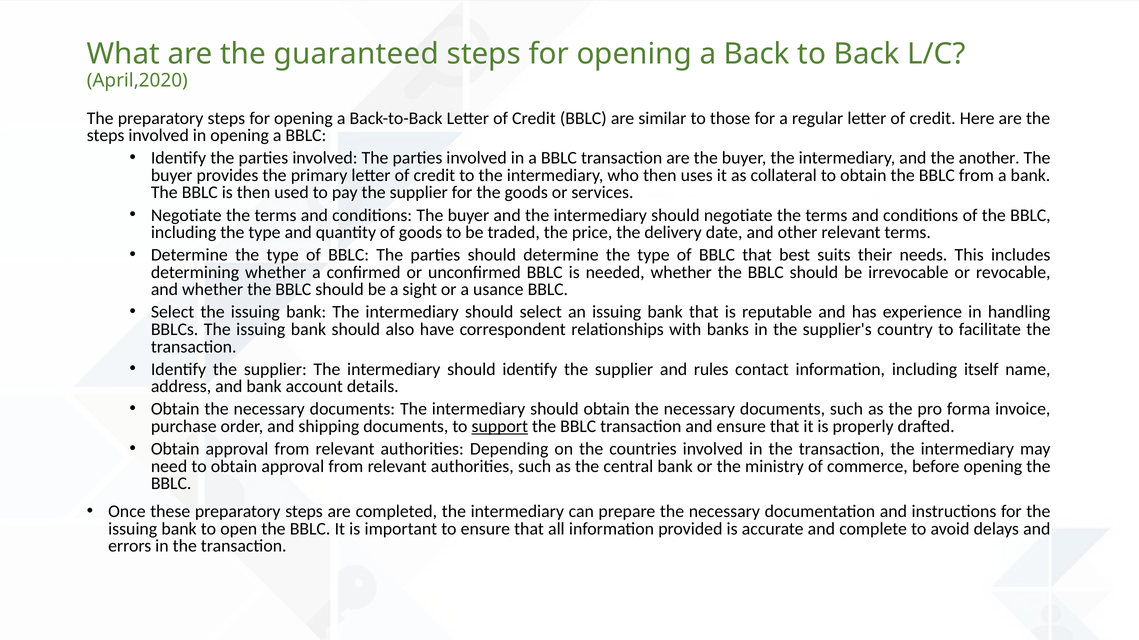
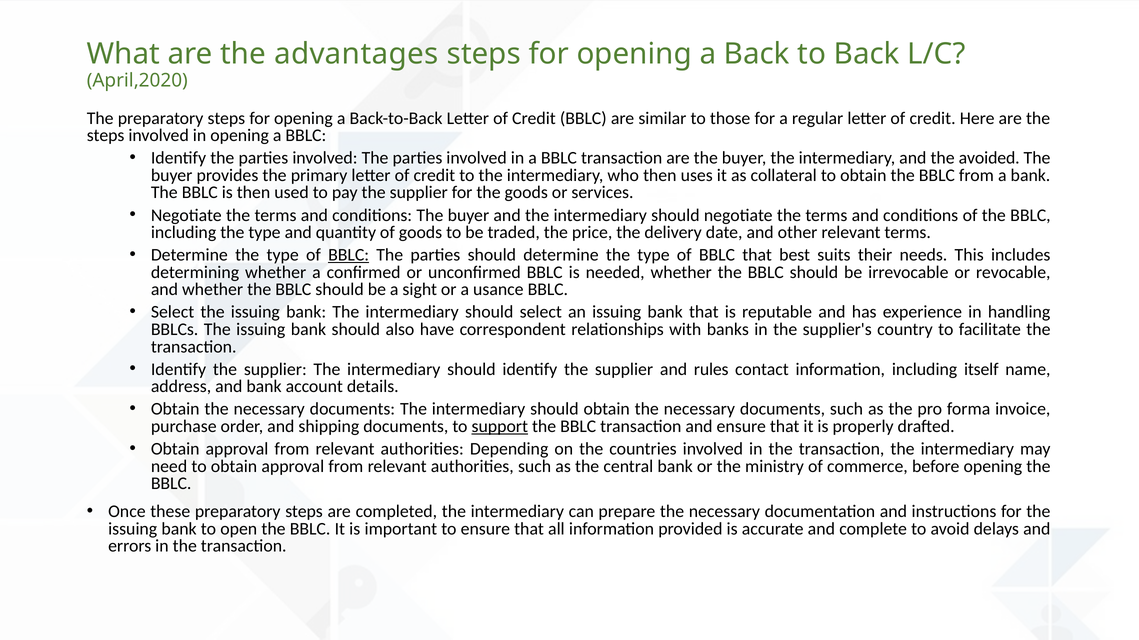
guaranteed: guaranteed -> advantages
another: another -> avoided
BBLC at (349, 255) underline: none -> present
